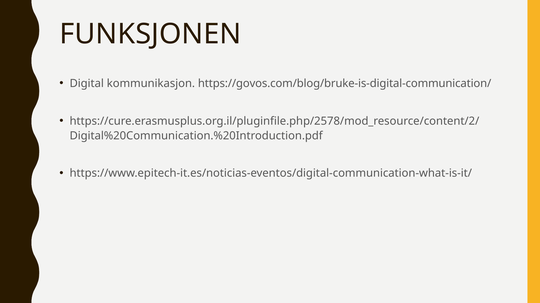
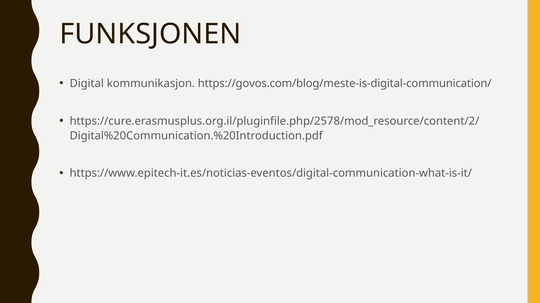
https://govos.com/blog/bruke-is-digital-communication/: https://govos.com/blog/bruke-is-digital-communication/ -> https://govos.com/blog/meste-is-digital-communication/
